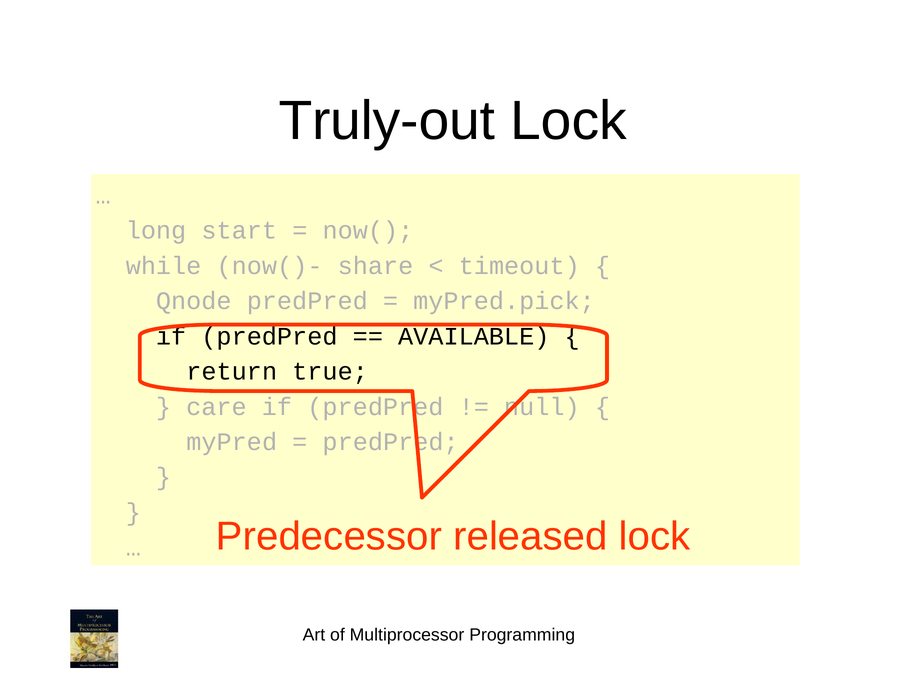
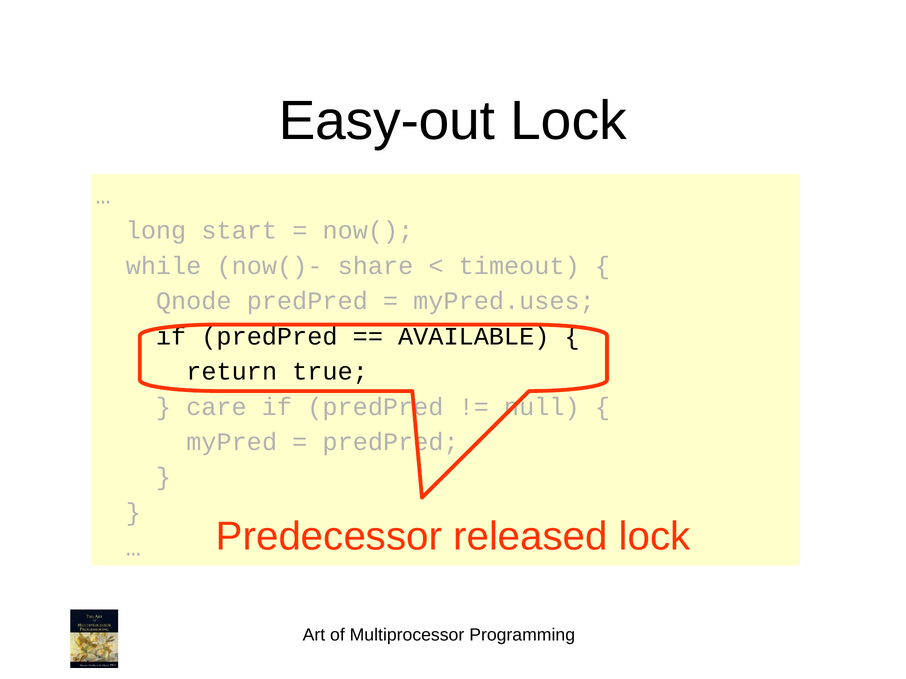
Truly-out: Truly-out -> Easy-out
myPred.pick: myPred.pick -> myPred.uses
